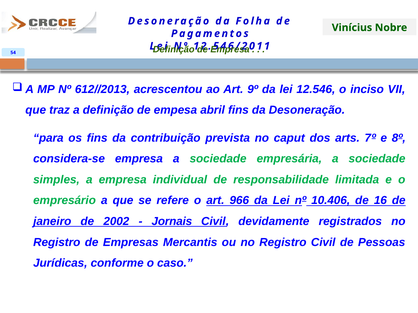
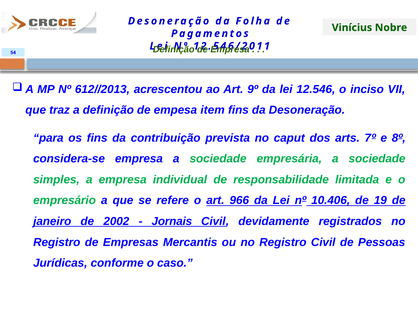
abril: abril -> item
16: 16 -> 19
